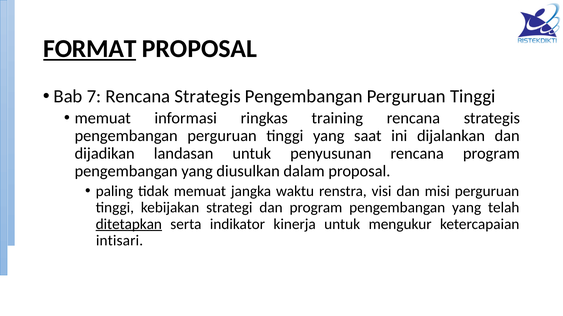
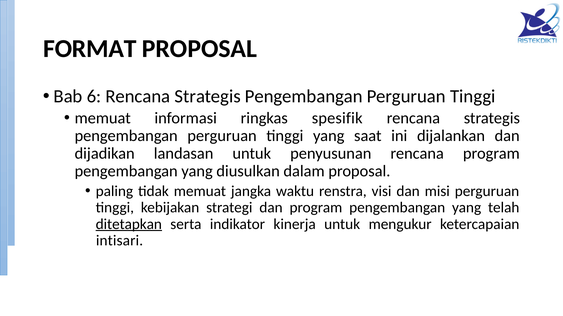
FORMAT underline: present -> none
7: 7 -> 6
training: training -> spesifik
